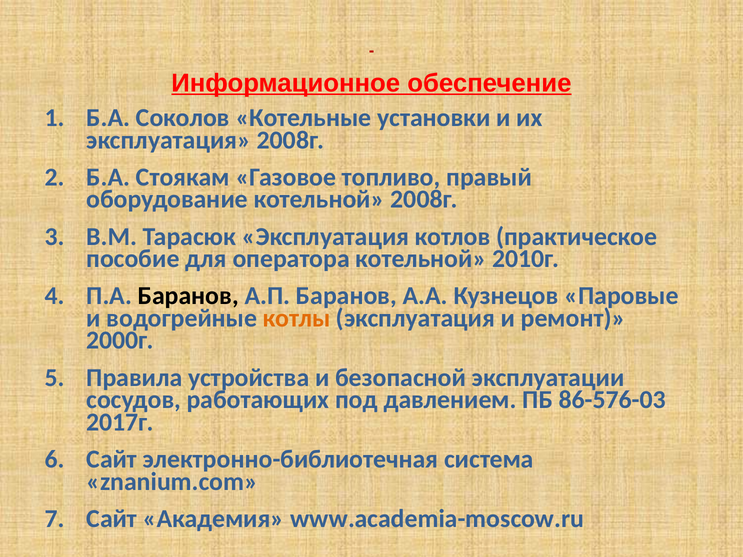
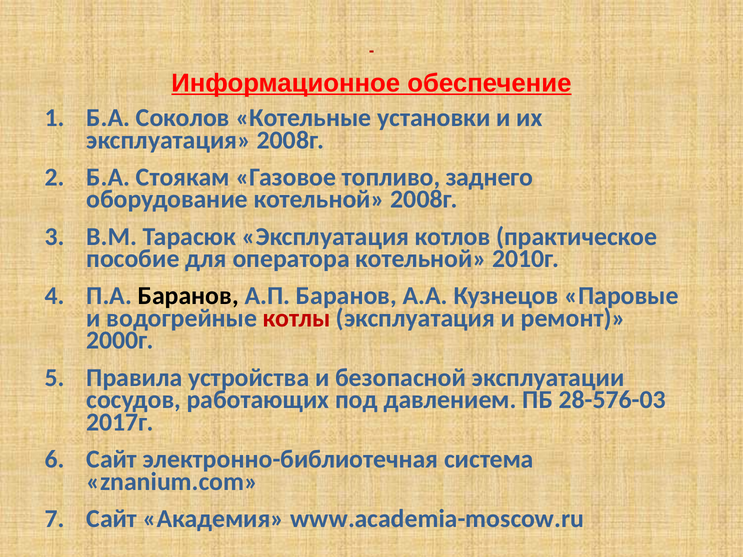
правый: правый -> заднего
котлы colour: orange -> red
86-576-03: 86-576-03 -> 28-576-03
